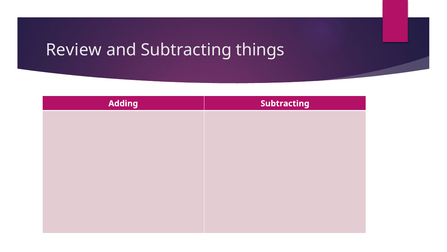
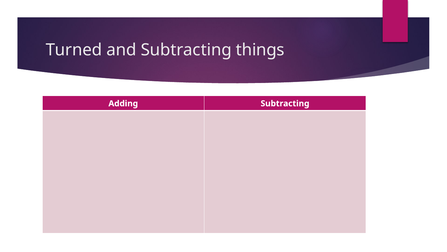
Review: Review -> Turned
